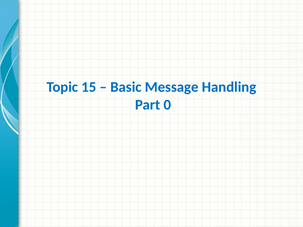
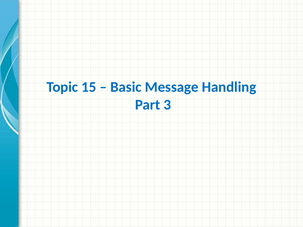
0: 0 -> 3
